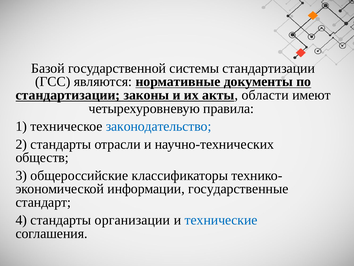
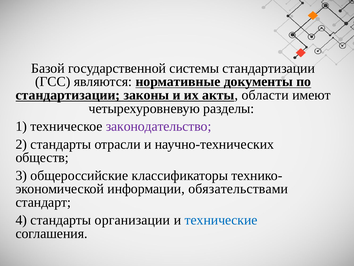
правила: правила -> разделы
законодательство colour: blue -> purple
государственные: государственные -> обязательствами
